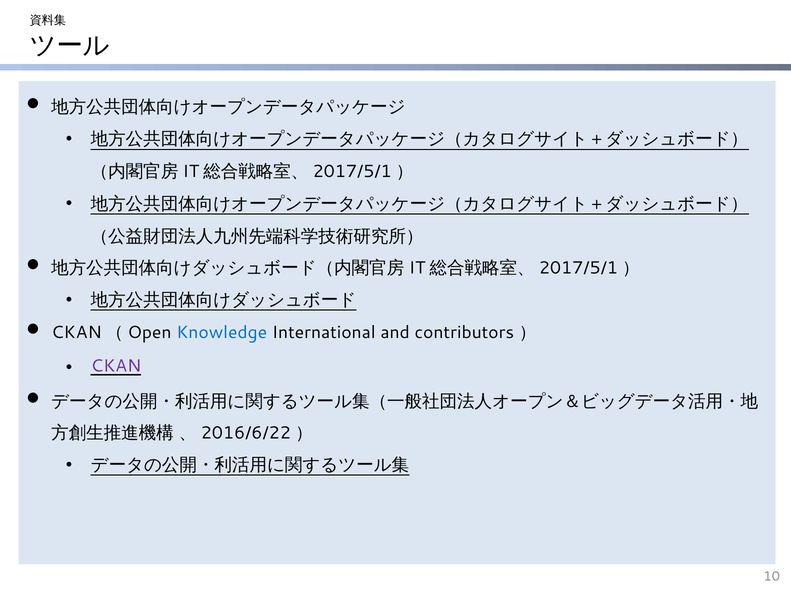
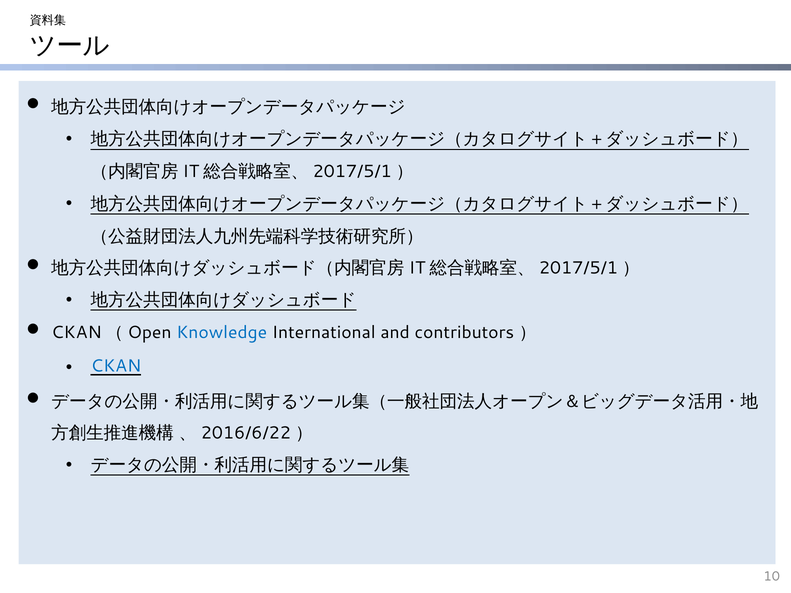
CKAN colour: purple -> blue
